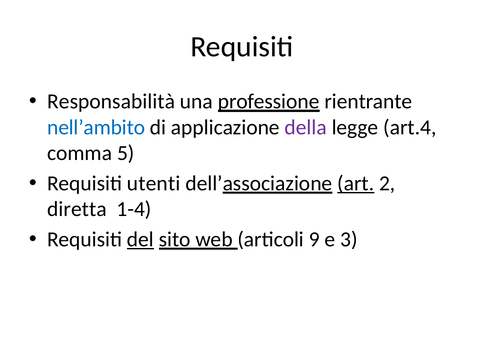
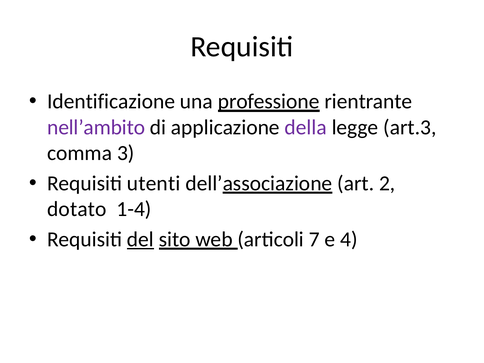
Responsabilità: Responsabilità -> Identificazione
nell’ambito colour: blue -> purple
art.4: art.4 -> art.3
5: 5 -> 3
art underline: present -> none
diretta: diretta -> dotato
9: 9 -> 7
3: 3 -> 4
